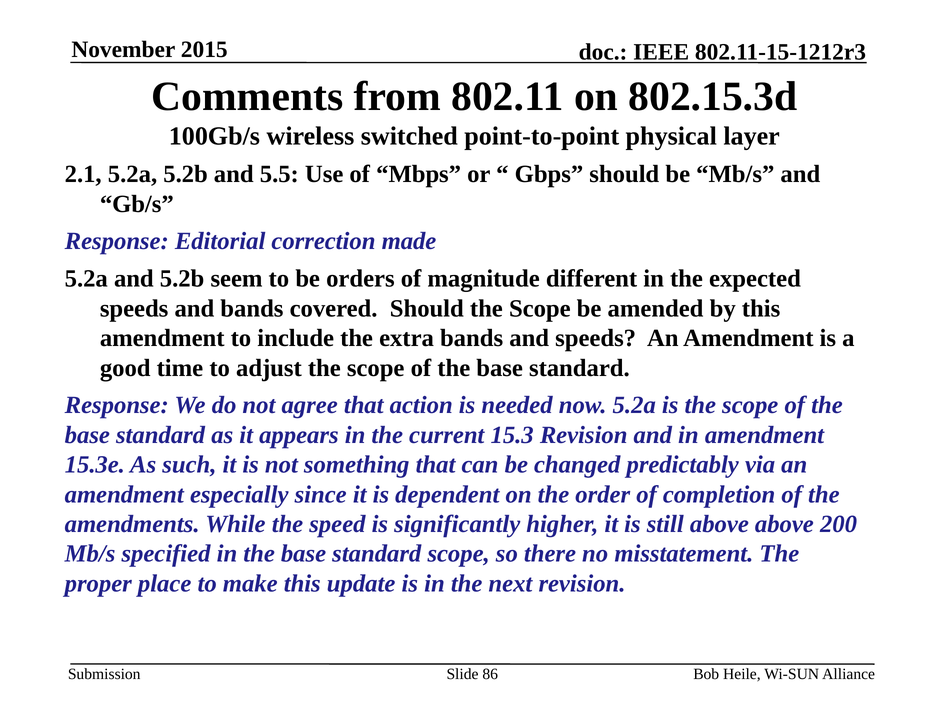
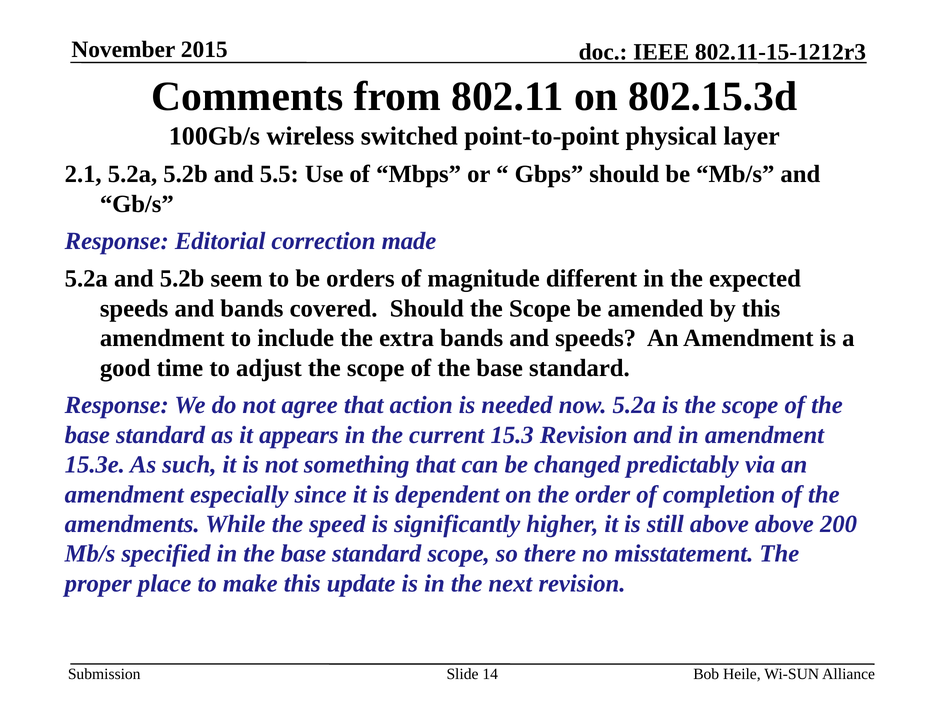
86: 86 -> 14
